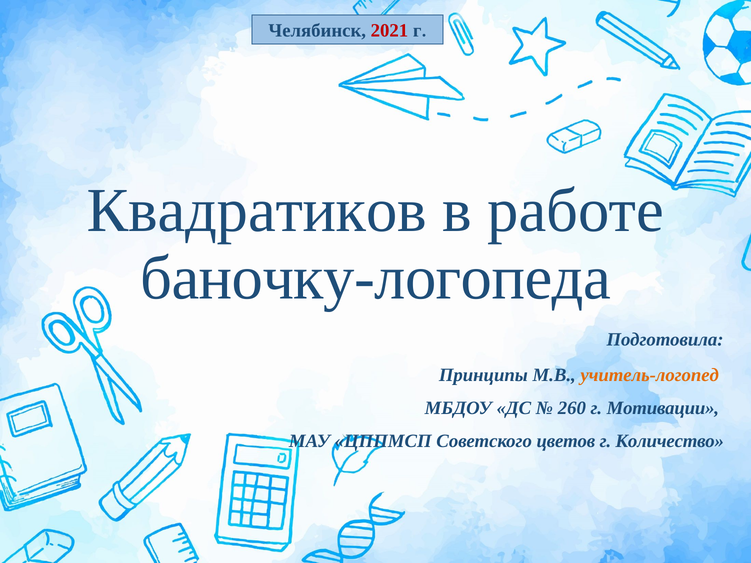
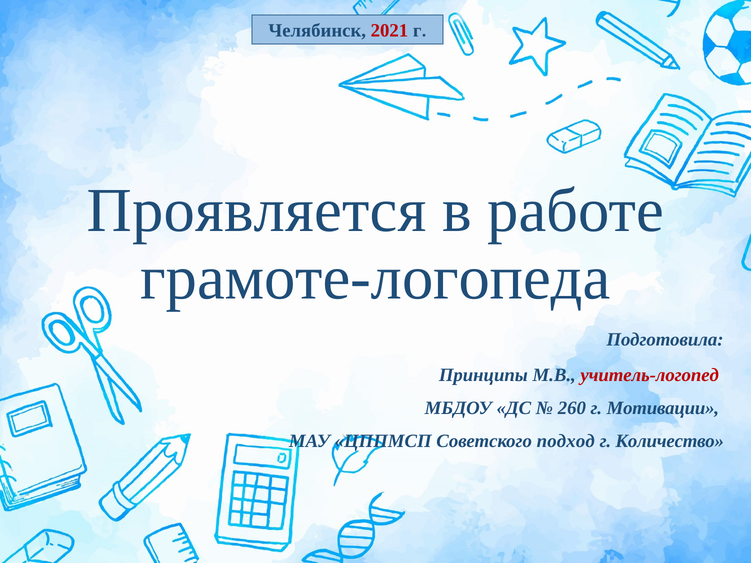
Квадратиков: Квадратиков -> Проявляется
баночку-логопеда: баночку-логопеда -> грамоте-логопеда
учитель-логопед colour: orange -> red
цветов: цветов -> подход
